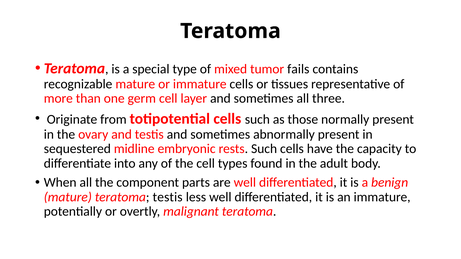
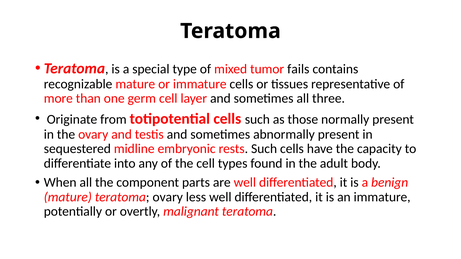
teratoma testis: testis -> ovary
